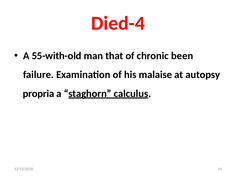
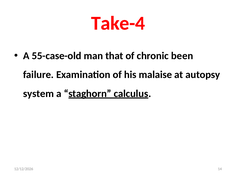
Died-4: Died-4 -> Take-4
55-with-old: 55-with-old -> 55-case-old
propria: propria -> system
